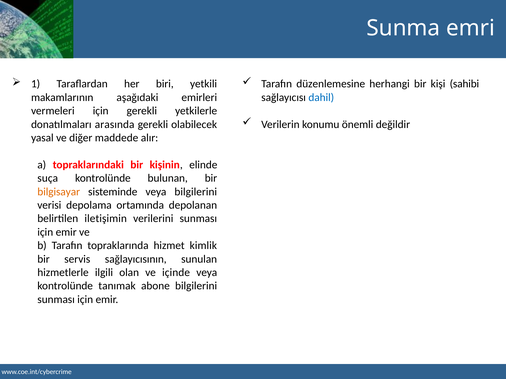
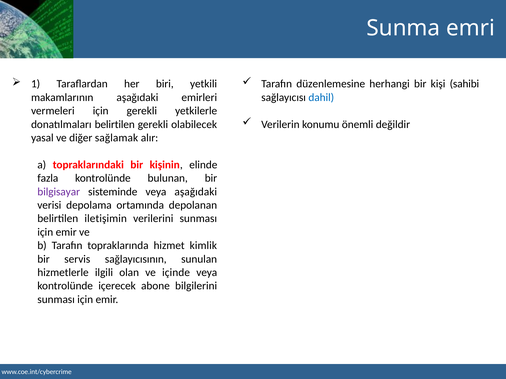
donatılmaları arasında: arasında -> belirtilen
maddede: maddede -> sağlamak
suça: suça -> fazla
bilgisayar colour: orange -> purple
veya bilgilerini: bilgilerini -> aşağıdaki
tanımak: tanımak -> içerecek
